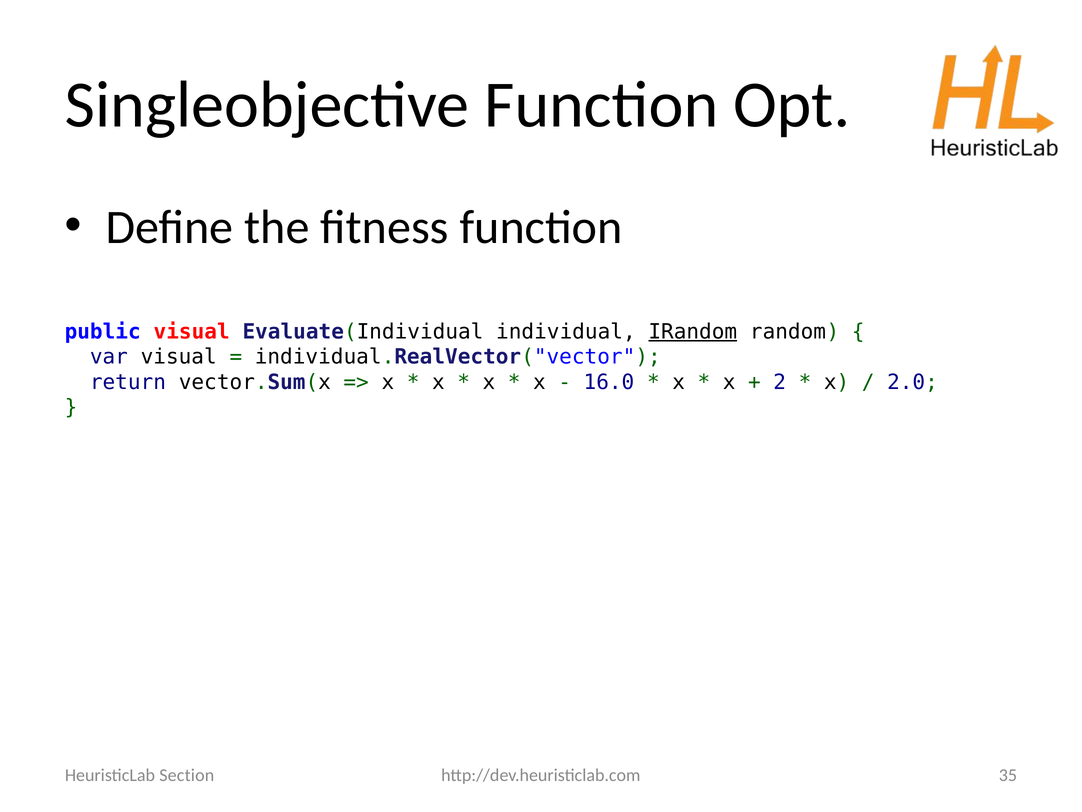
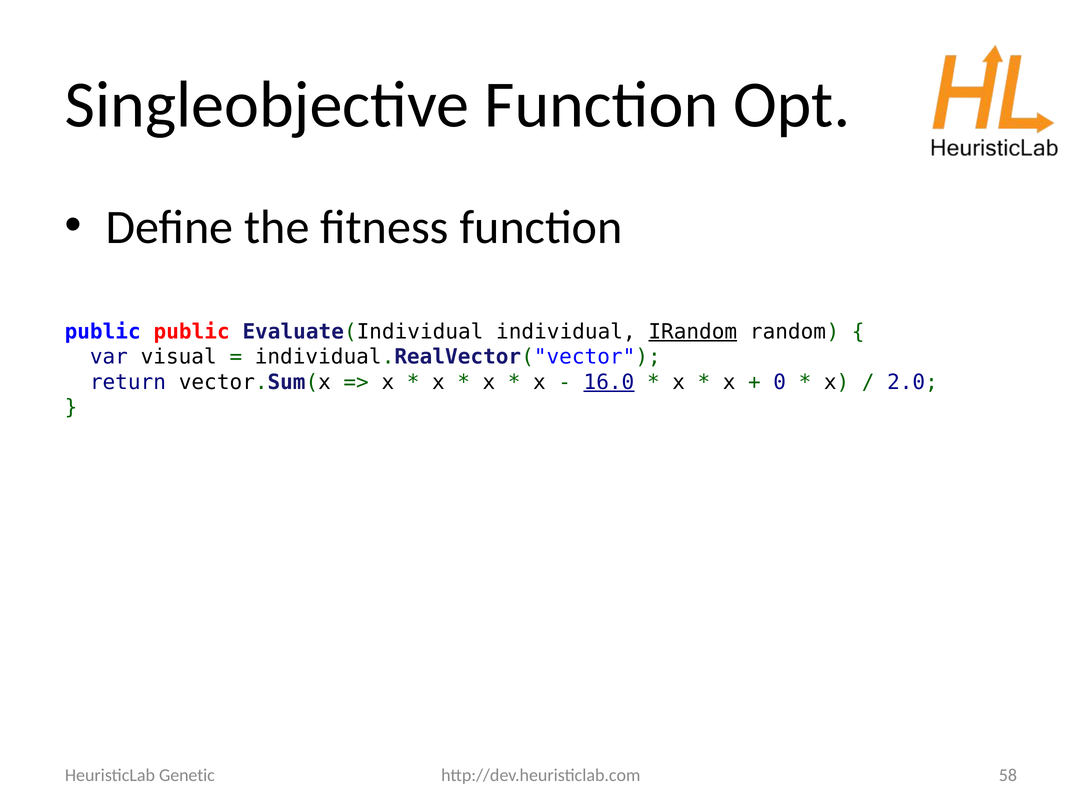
public visual: visual -> public
16.0 underline: none -> present
2: 2 -> 0
35: 35 -> 58
Section: Section -> Genetic
